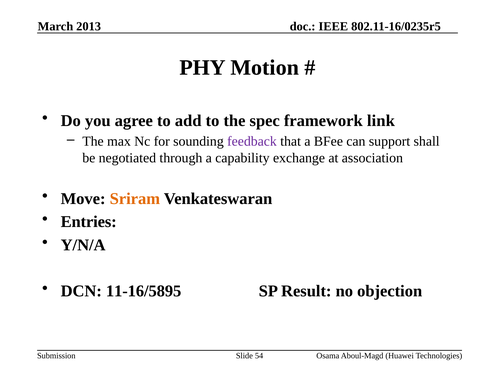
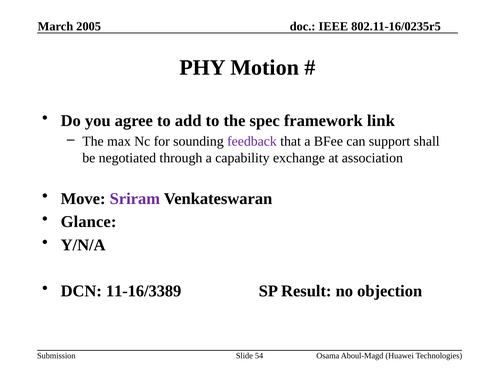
2013: 2013 -> 2005
Sriram colour: orange -> purple
Entries: Entries -> Glance
11-16/5895: 11-16/5895 -> 11-16/3389
